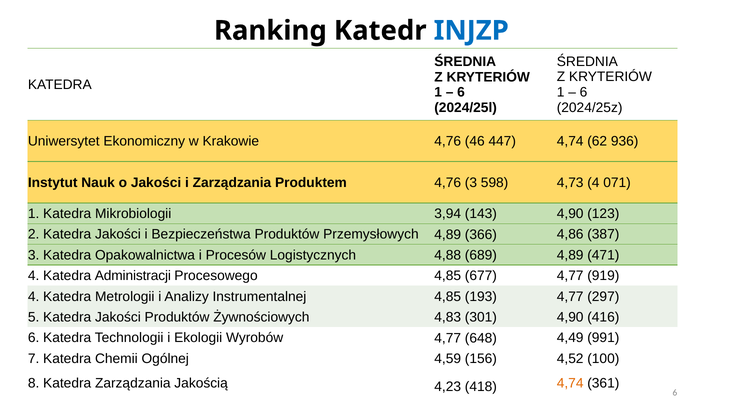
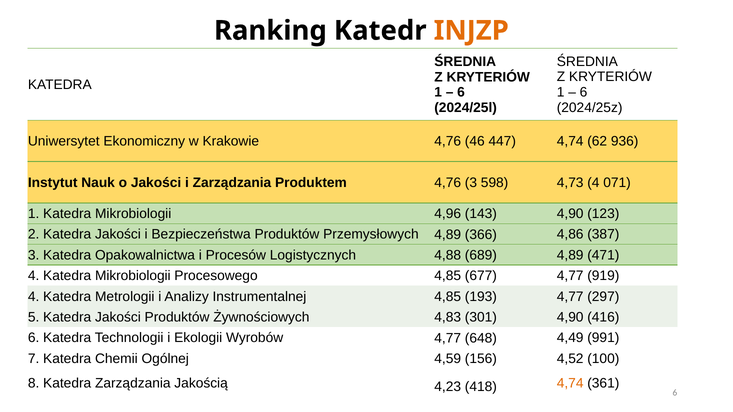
INJZP colour: blue -> orange
3,94: 3,94 -> 4,96
4 Katedra Administracji: Administracji -> Mikrobiologii
